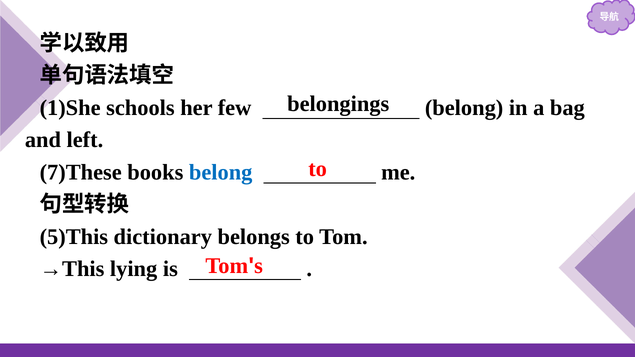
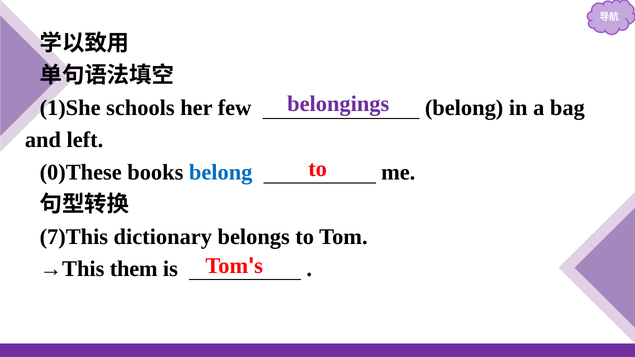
belongings colour: black -> purple
7)These: 7)These -> 0)These
5)This: 5)This -> 7)This
lying: lying -> them
